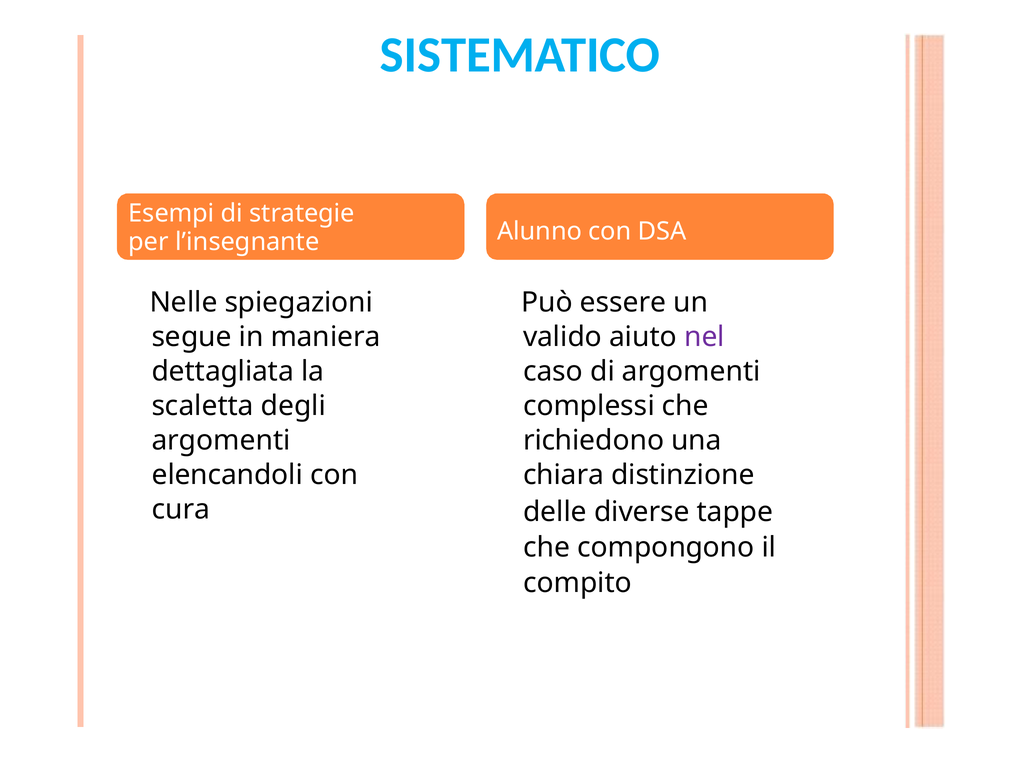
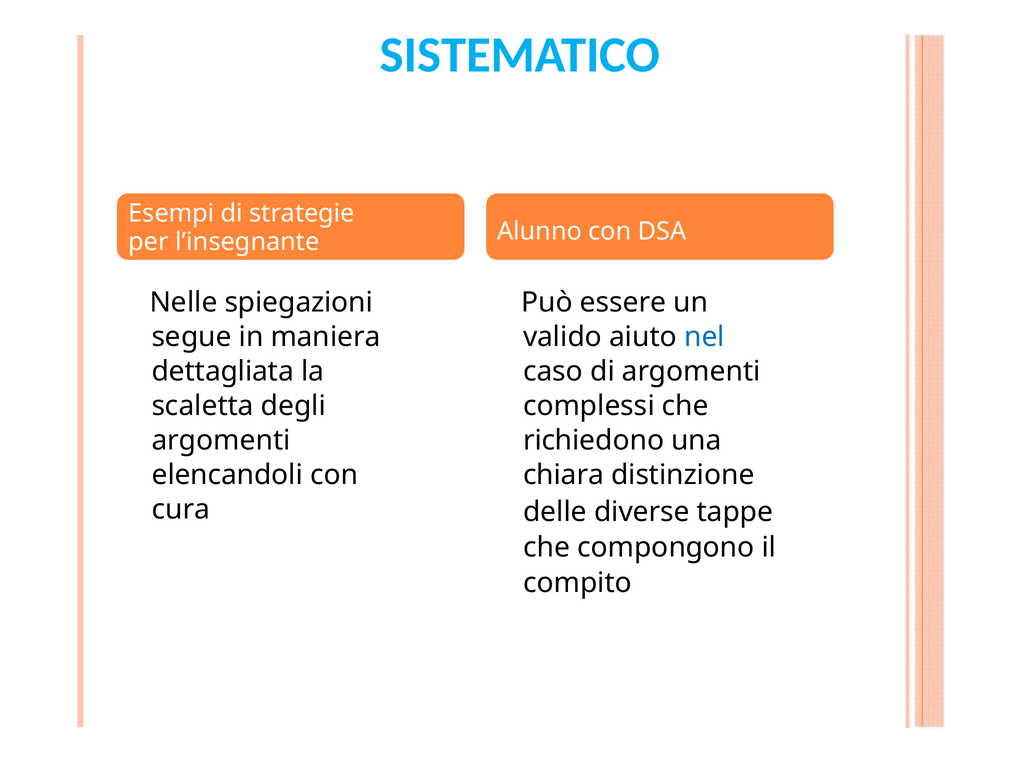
nel colour: purple -> blue
